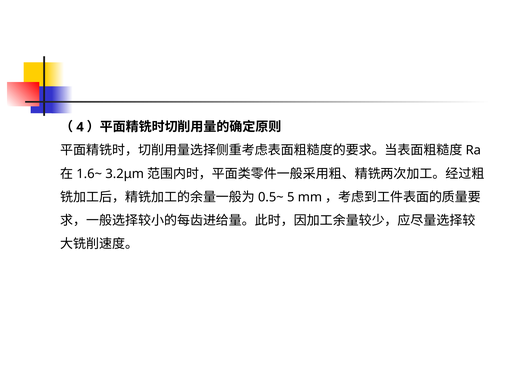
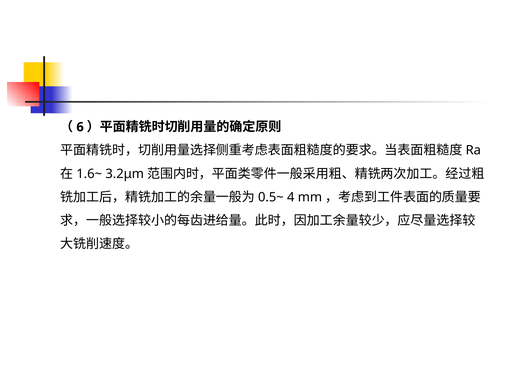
4: 4 -> 6
5: 5 -> 4
